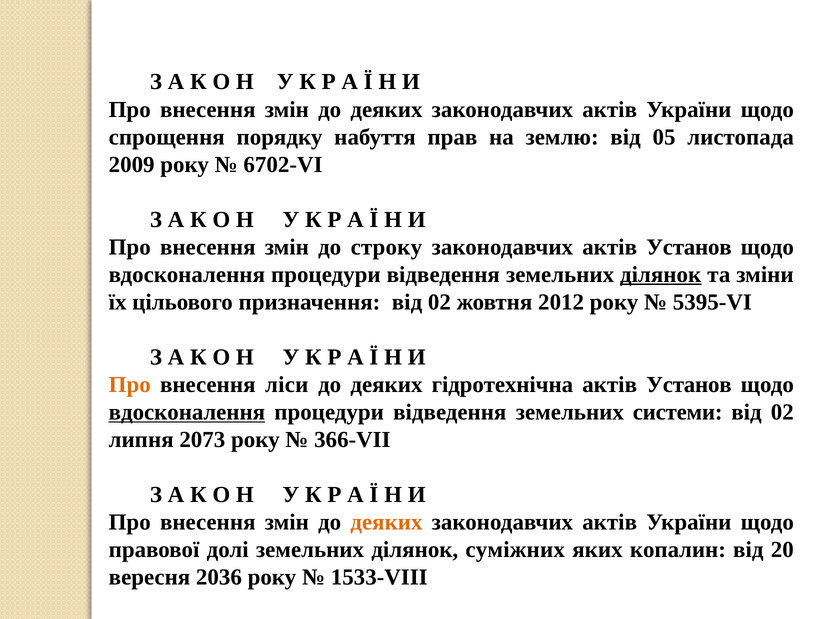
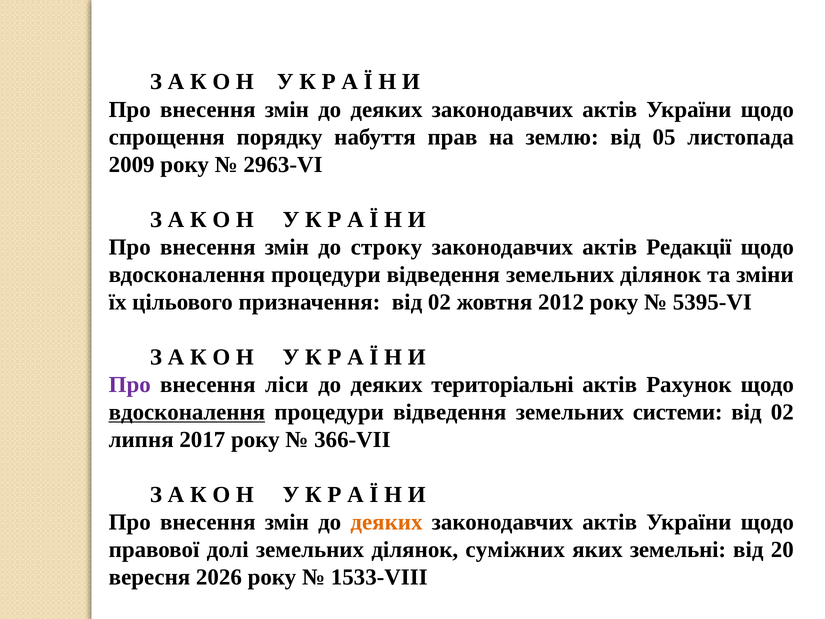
6702-VI: 6702-VI -> 2963-VI
законодавчих актів Установ: Установ -> Редакції
ділянок at (661, 274) underline: present -> none
Про at (130, 385) colour: orange -> purple
гідротехнічна: гідротехнічна -> територіальні
Установ at (689, 385): Установ -> Рахунок
2073: 2073 -> 2017
копалин: копалин -> земельні
2036: 2036 -> 2026
